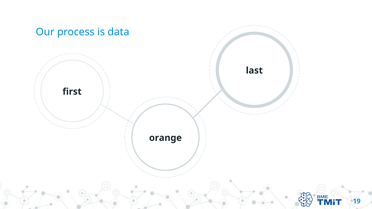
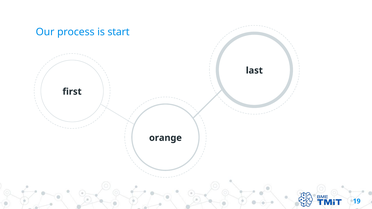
data: data -> start
